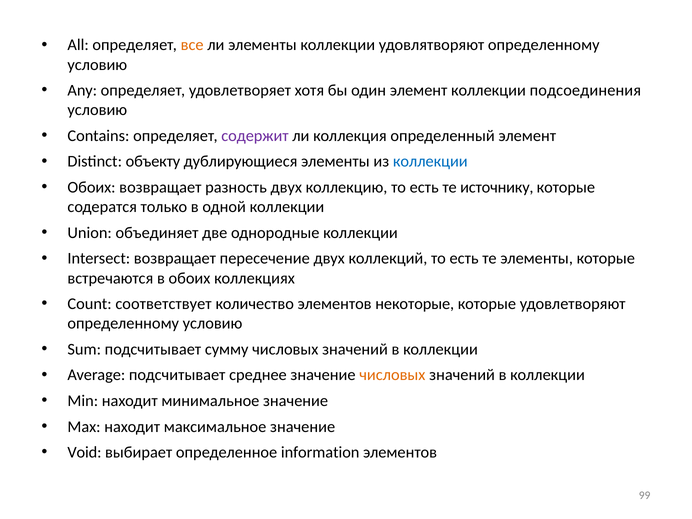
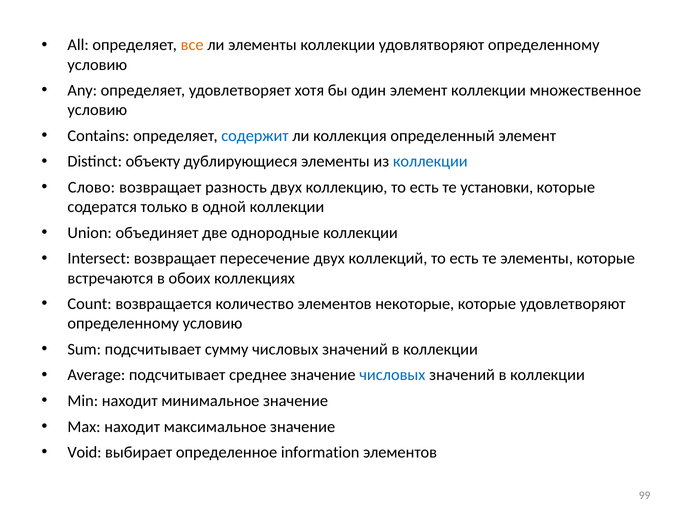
подсоединения: подсоединения -> множественное
содержит colour: purple -> blue
Обоих at (92, 187): Обоих -> Слово
источнику: источнику -> установки
соответствует: соответствует -> возвращается
числовых at (392, 375) colour: orange -> blue
